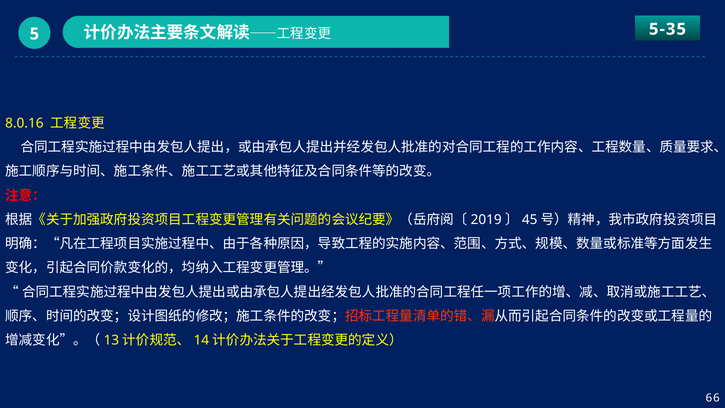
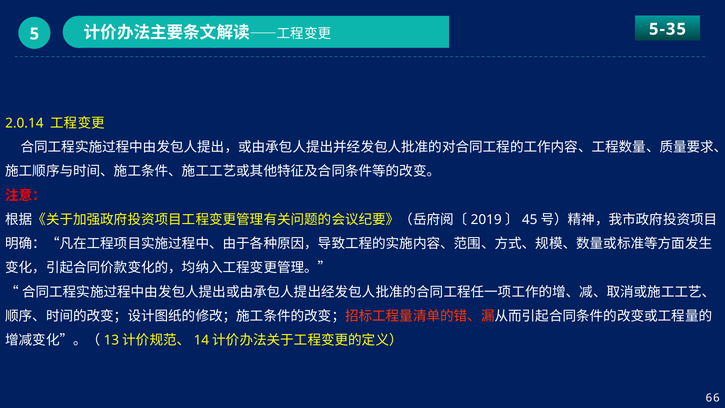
8.0.16: 8.0.16 -> 2.0.14
